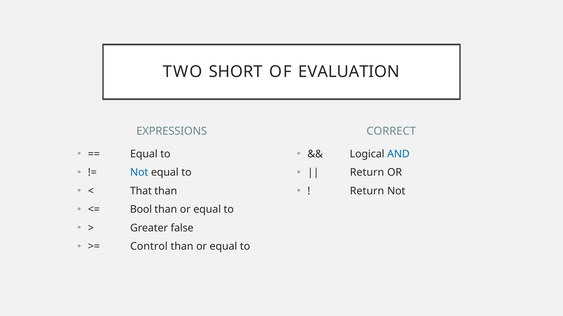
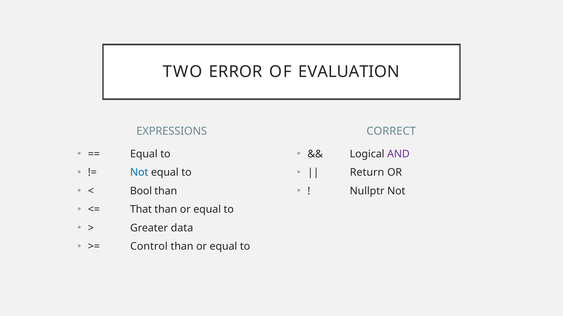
SHORT: SHORT -> ERROR
AND colour: blue -> purple
That: That -> Bool
Return at (367, 191): Return -> Nullptr
Bool: Bool -> That
false: false -> data
